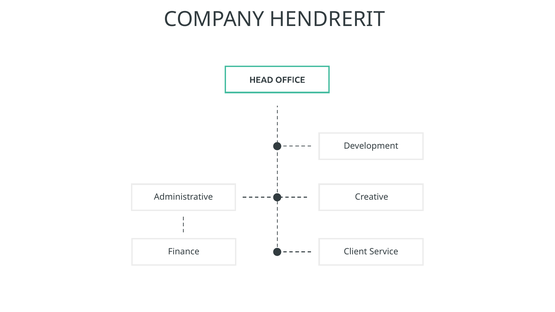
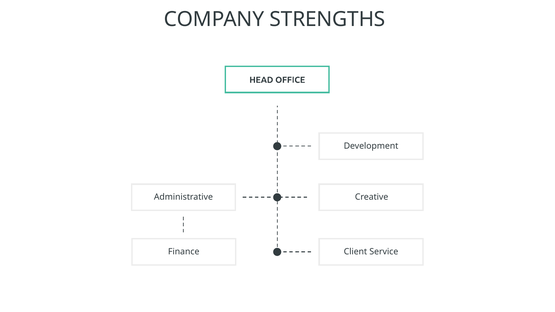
HENDRERIT: HENDRERIT -> STRENGTHS
